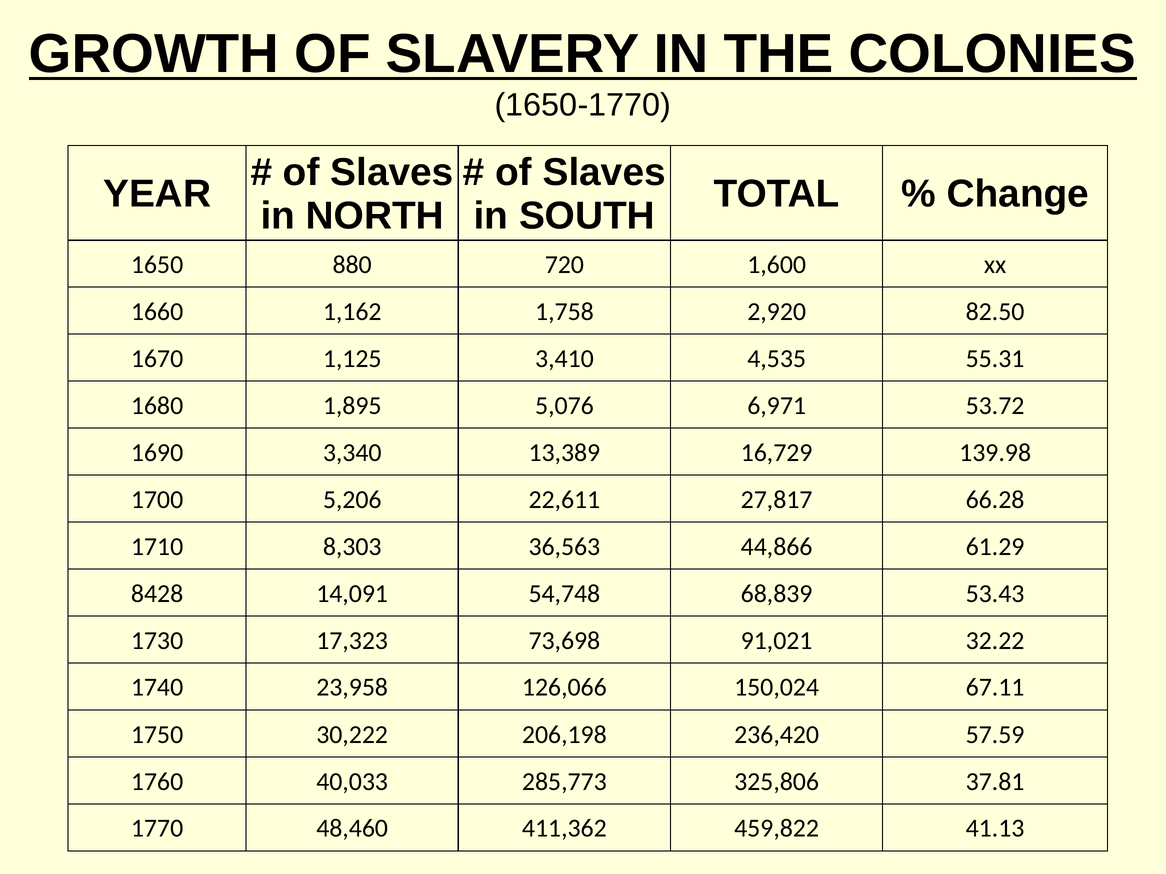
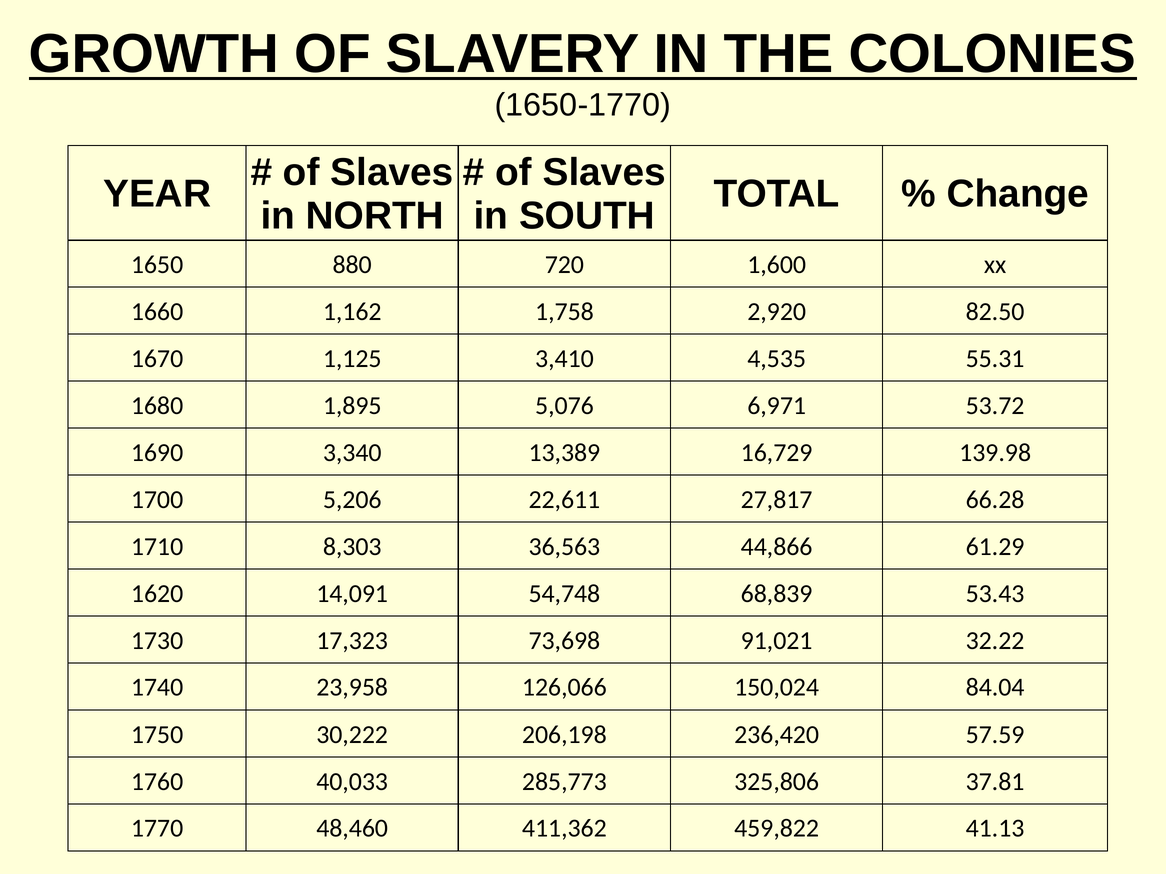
8428: 8428 -> 1620
67.11: 67.11 -> 84.04
